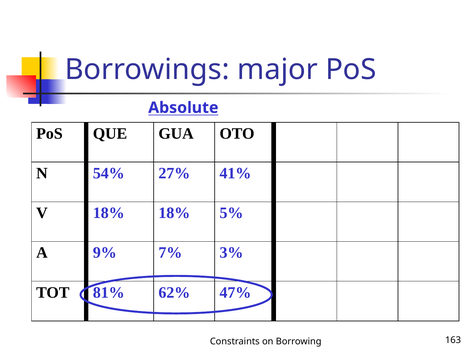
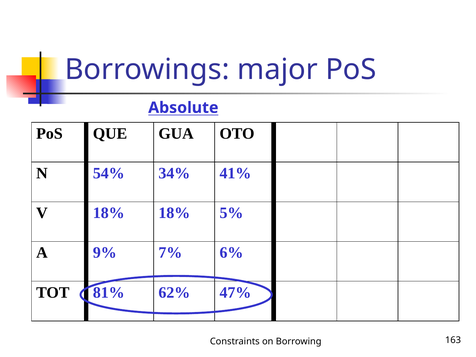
27%: 27% -> 34%
3%: 3% -> 6%
